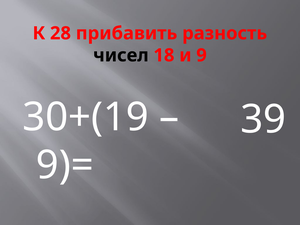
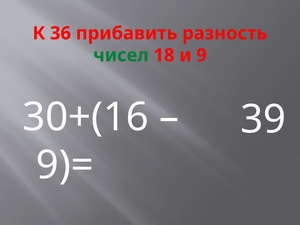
28: 28 -> 36
чисел colour: black -> green
30+(19: 30+(19 -> 30+(16
